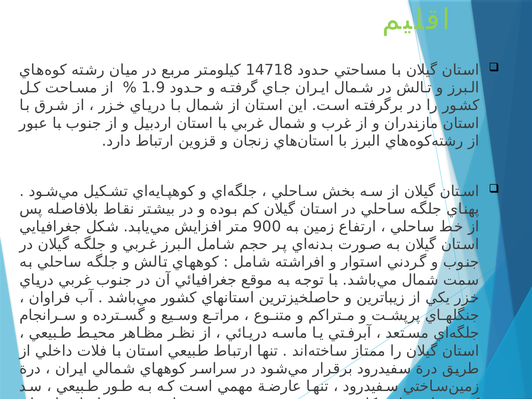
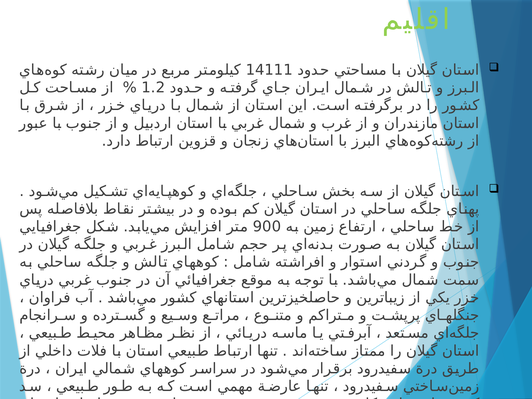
14718: 14718 -> 14111
1.9: 1.9 -> 1.2
